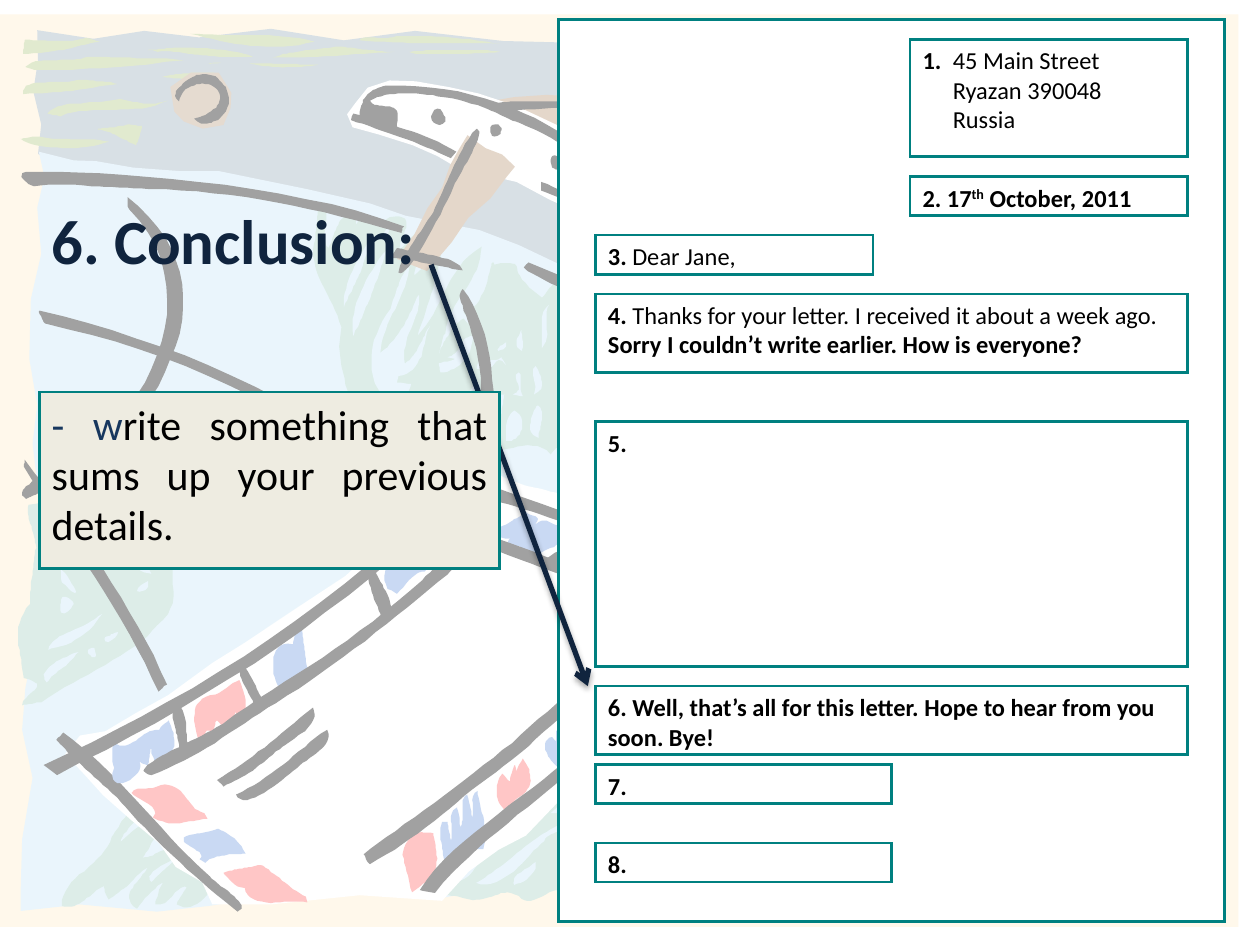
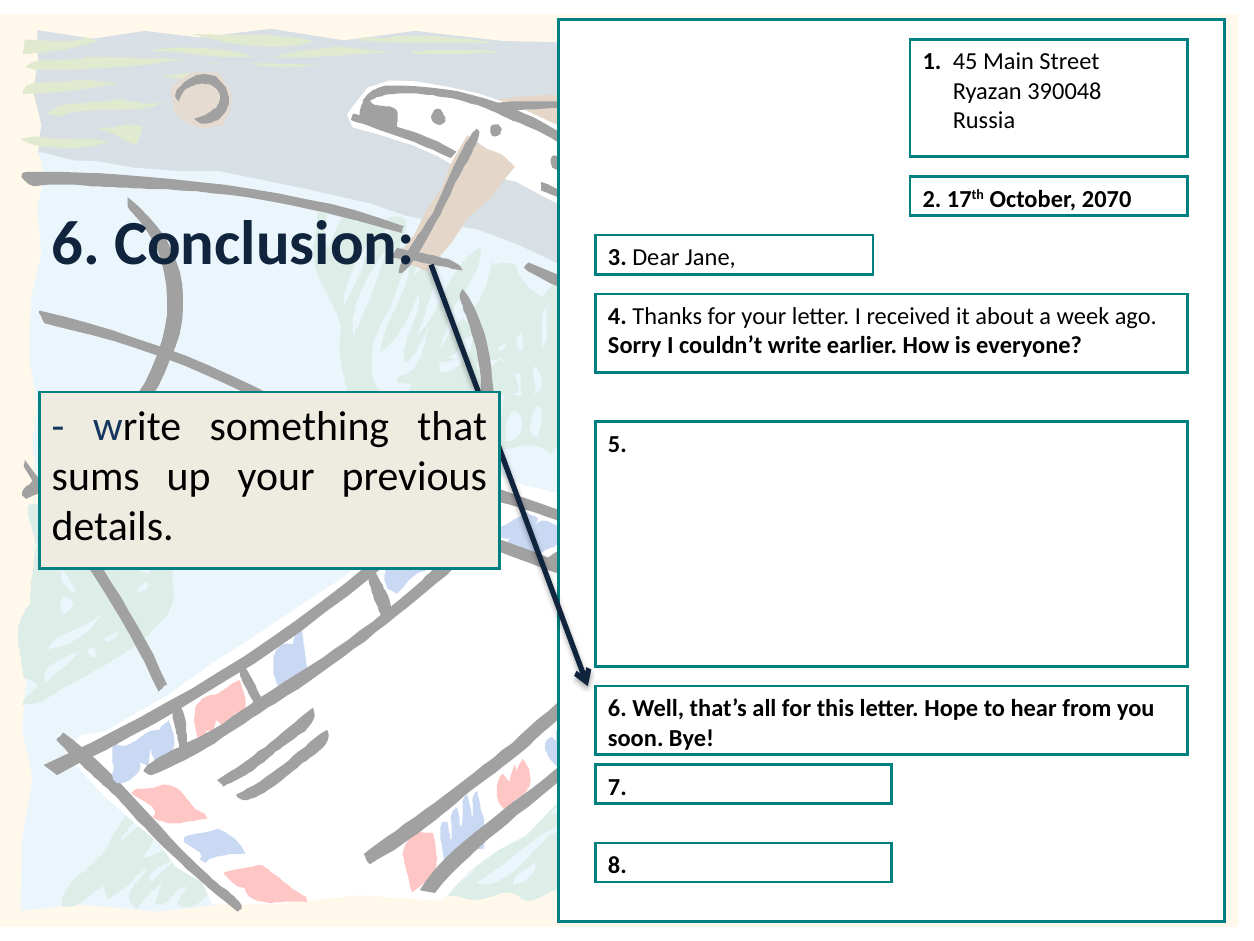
2011: 2011 -> 2070
